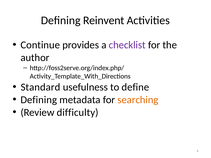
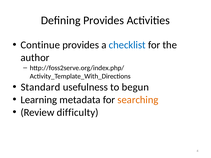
Defining Reinvent: Reinvent -> Provides
checklist colour: purple -> blue
define: define -> begun
Defining at (39, 100): Defining -> Learning
